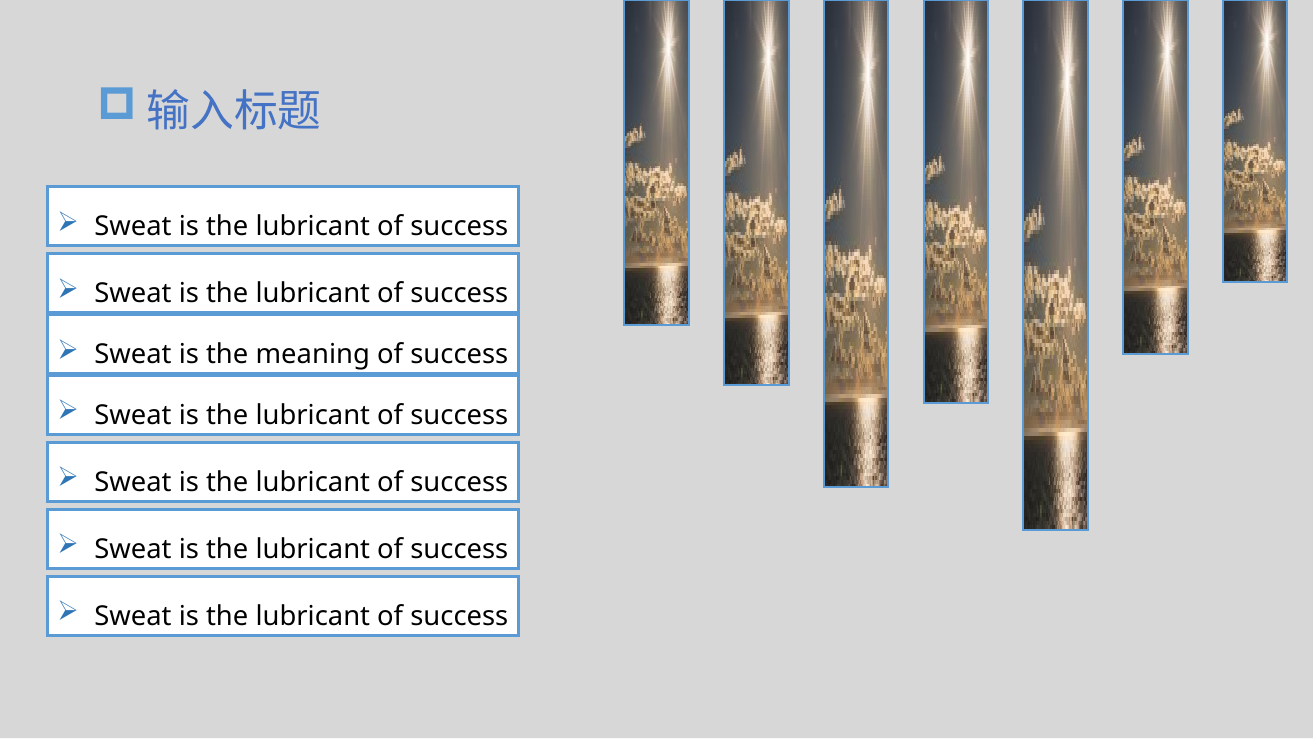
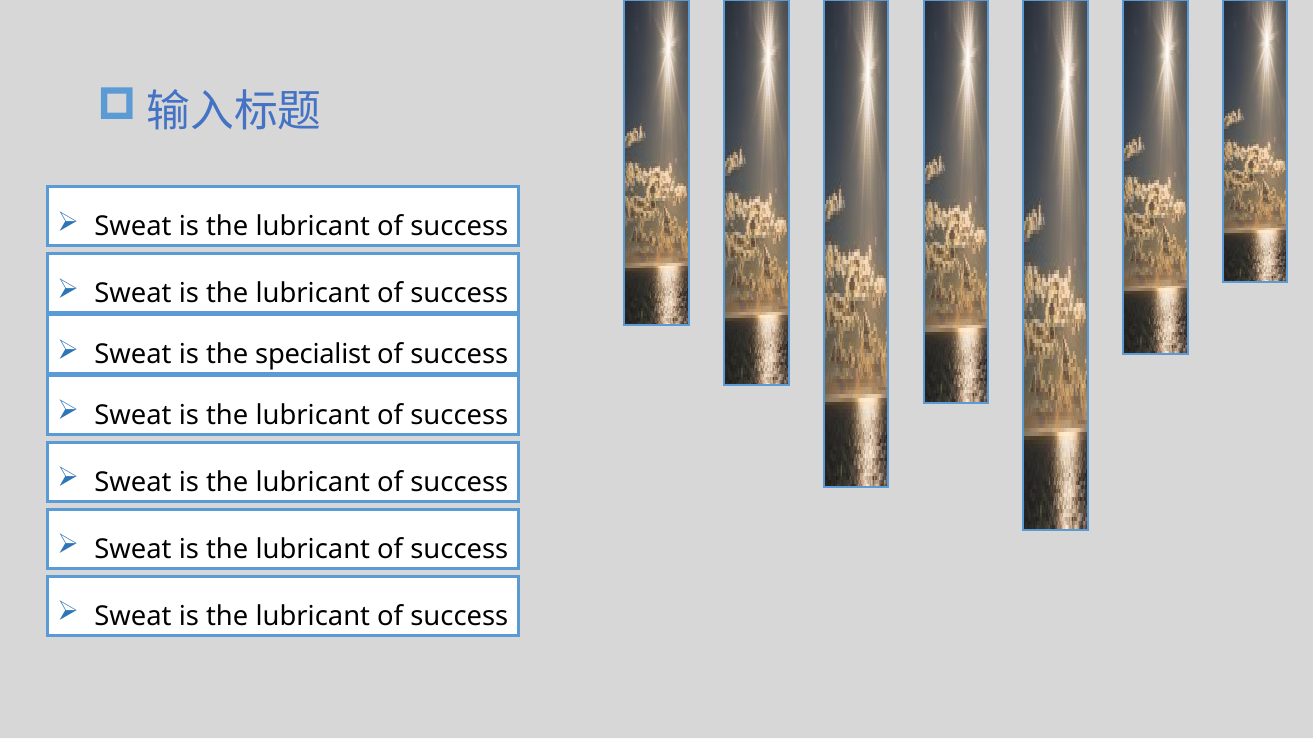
meaning: meaning -> specialist
